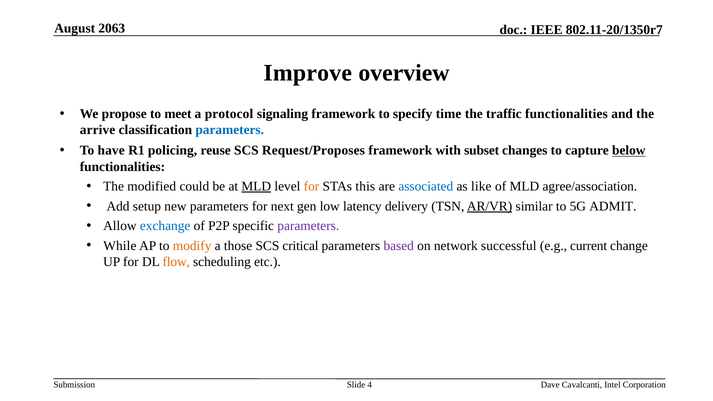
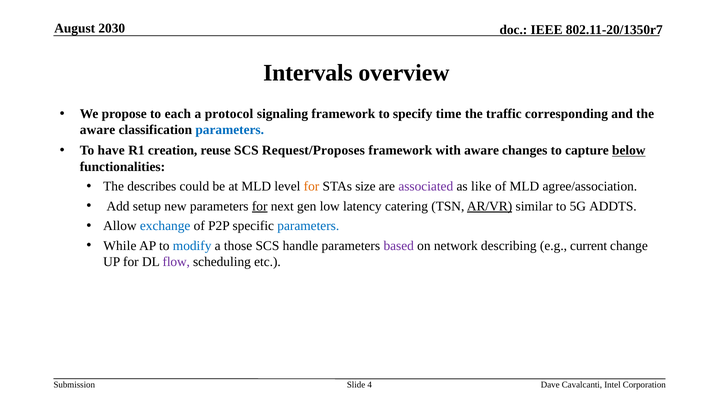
2063: 2063 -> 2030
Improve: Improve -> Intervals
meet: meet -> each
traffic functionalities: functionalities -> corresponding
arrive at (98, 130): arrive -> aware
policing: policing -> creation
with subset: subset -> aware
modified: modified -> describes
MLD at (256, 186) underline: present -> none
this: this -> size
associated colour: blue -> purple
for at (260, 206) underline: none -> present
delivery: delivery -> catering
ADMIT: ADMIT -> ADDTS
parameters at (308, 226) colour: purple -> blue
modify colour: orange -> blue
critical: critical -> handle
successful: successful -> describing
flow colour: orange -> purple
